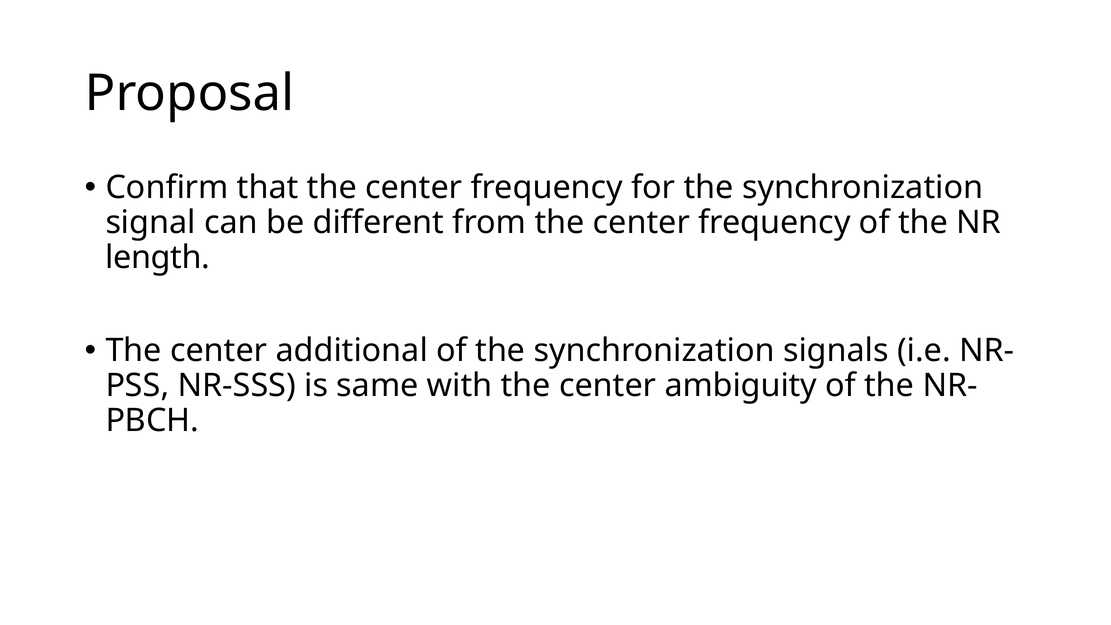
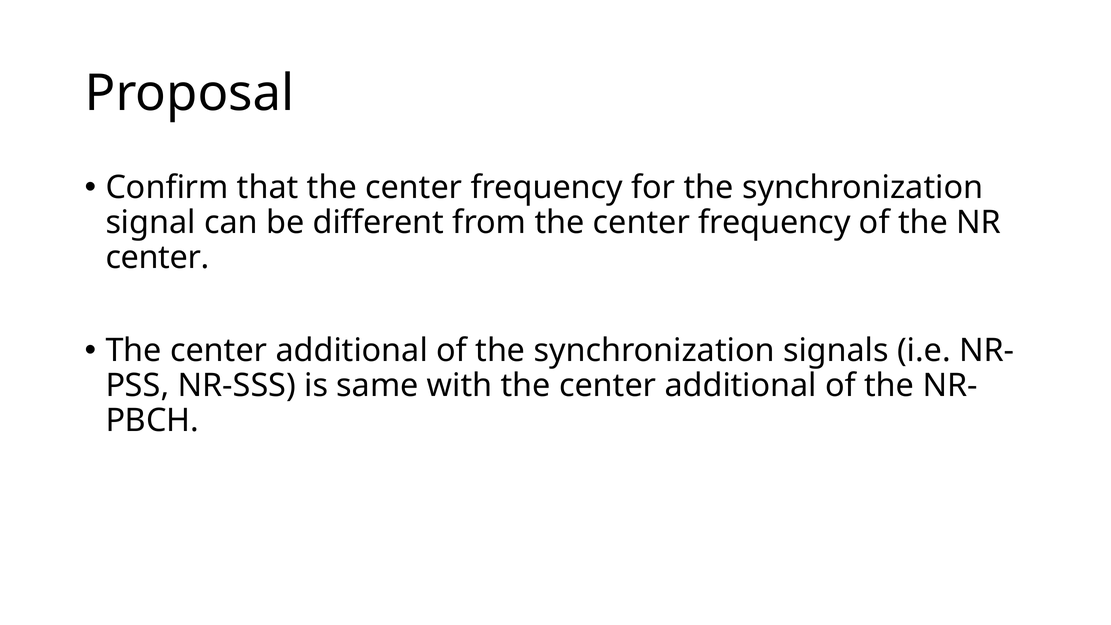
length at (158, 258): length -> center
with the center ambiguity: ambiguity -> additional
